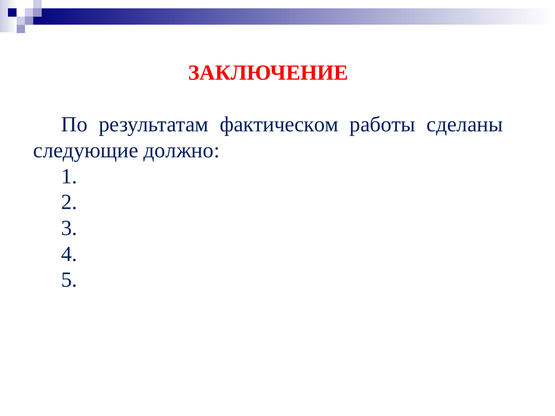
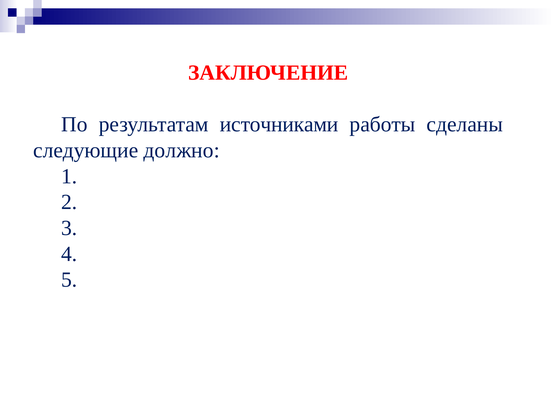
фактическом: фактическом -> источниками
